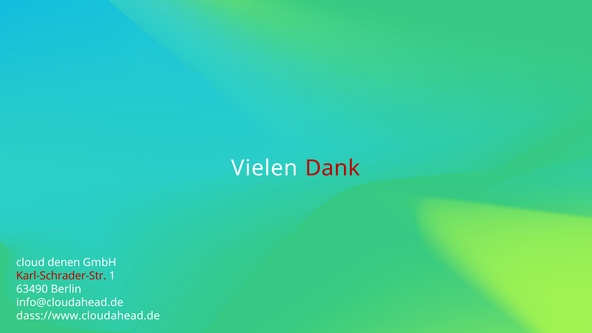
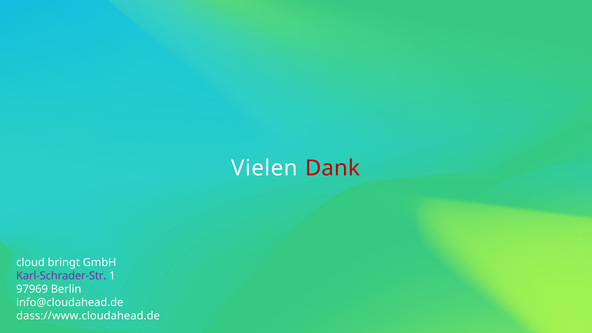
denen: denen -> bringt
Karl-Schrader-Str colour: red -> purple
63490: 63490 -> 97969
